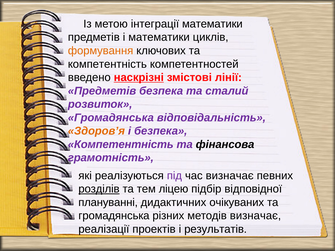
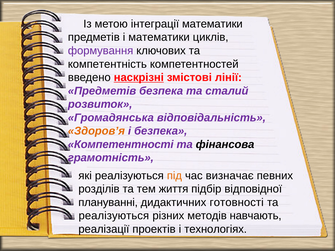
формування colour: orange -> purple
Компетентність at (121, 145): Компетентність -> Компетентності
під colour: purple -> orange
розділів underline: present -> none
ліцею: ліцею -> життя
очікуваних: очікуваних -> готовності
громадянська at (114, 216): громадянська -> реалізуються
методів визначає: визначає -> навчають
результатів: результатів -> технологіях
